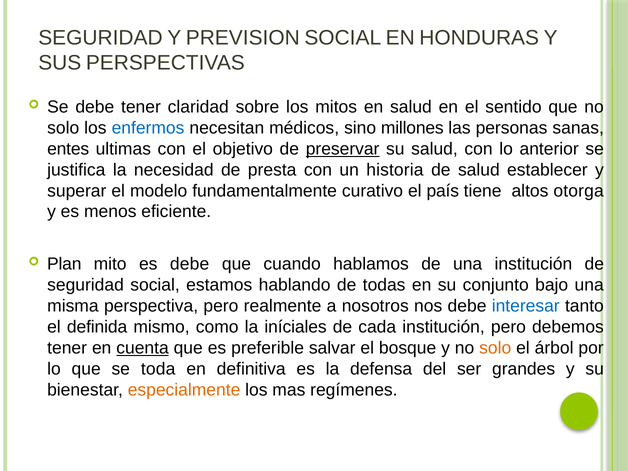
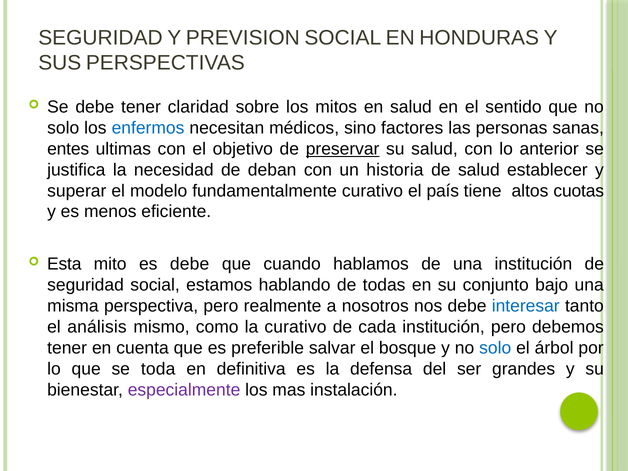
millones: millones -> factores
presta: presta -> deban
otorga: otorga -> cuotas
Plan: Plan -> Esta
definida: definida -> análisis
la iníciales: iníciales -> curativo
cuenta underline: present -> none
solo at (495, 348) colour: orange -> blue
especialmente colour: orange -> purple
regímenes: regímenes -> instalación
